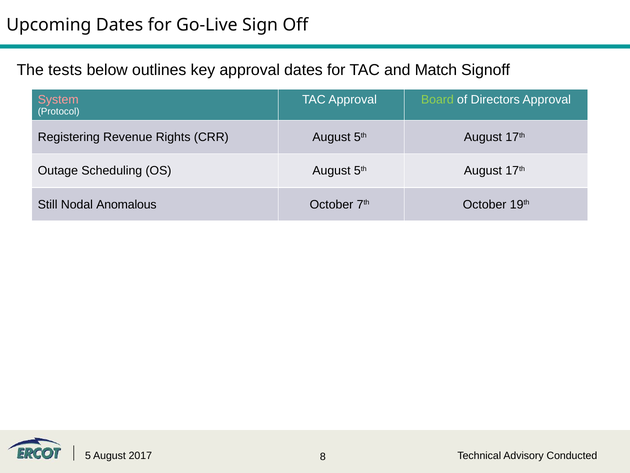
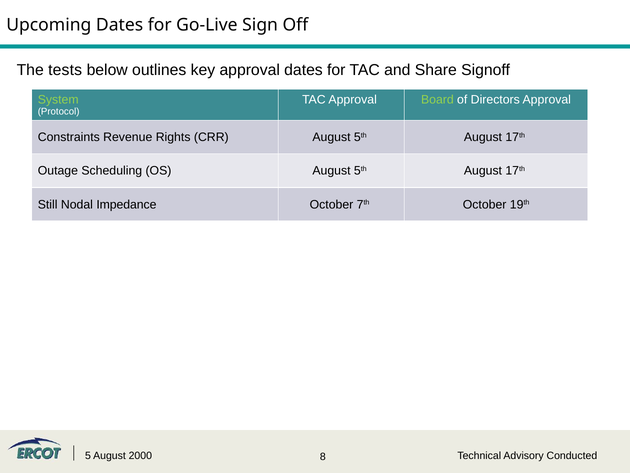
Match: Match -> Share
System colour: pink -> light green
Registering: Registering -> Constraints
Anomalous: Anomalous -> Impedance
2017: 2017 -> 2000
